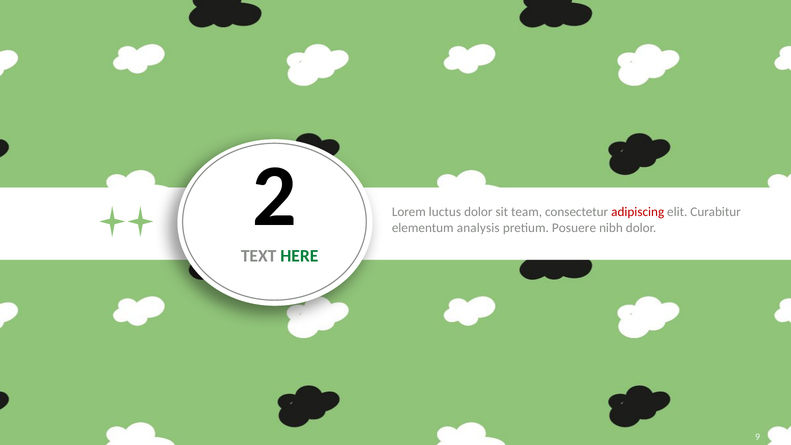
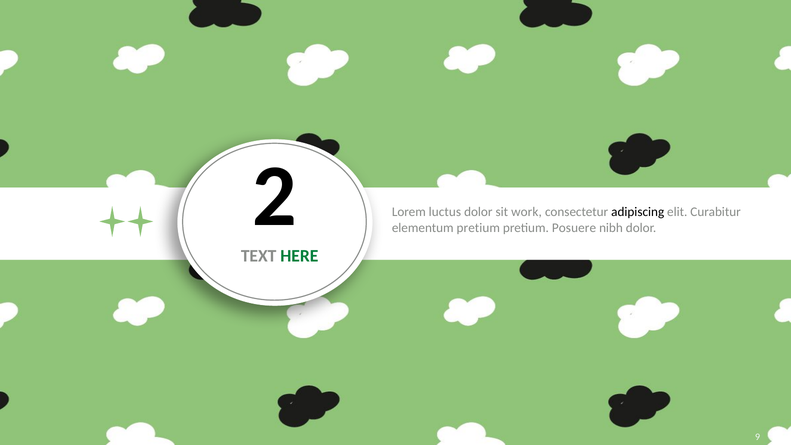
team: team -> work
adipiscing colour: red -> black
elementum analysis: analysis -> pretium
